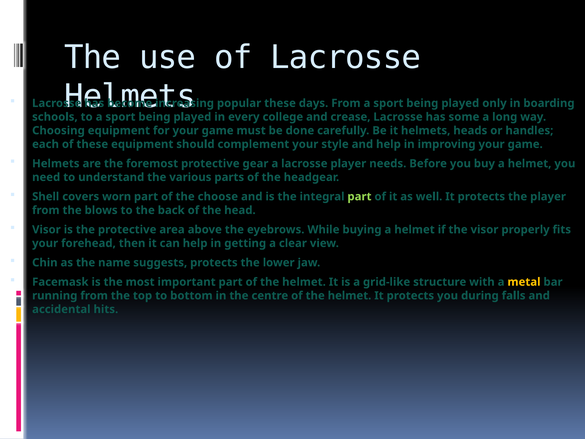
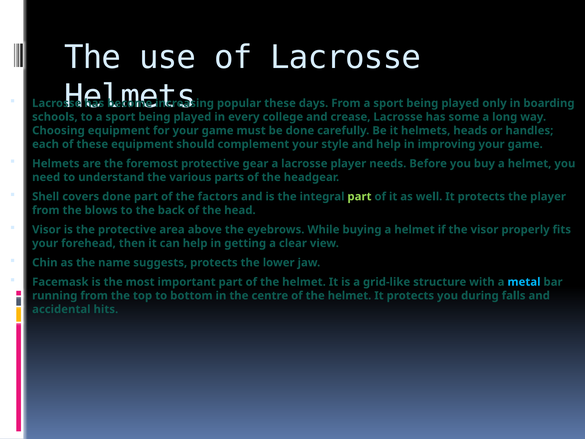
covers worn: worn -> done
choose: choose -> factors
metal colour: yellow -> light blue
